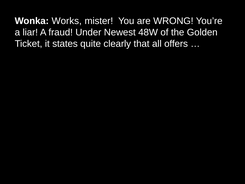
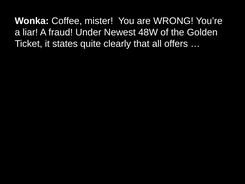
Works: Works -> Coffee
